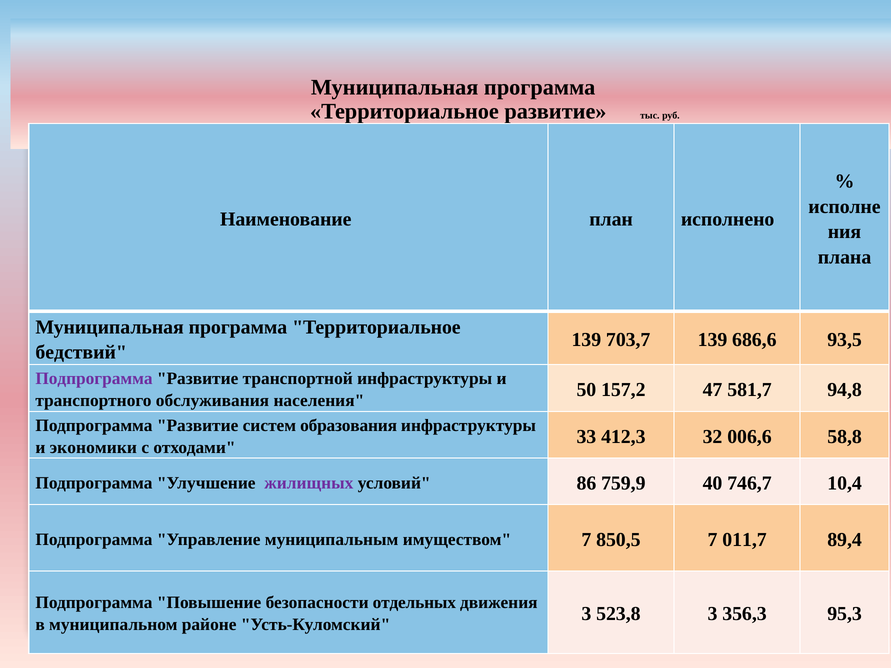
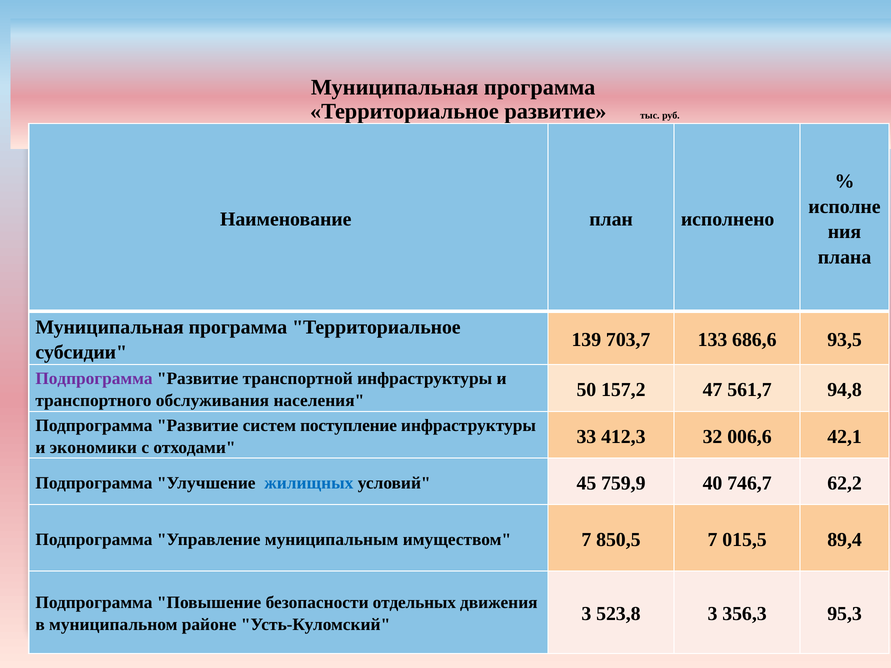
703,7 139: 139 -> 133
бедствий: бедствий -> субсидии
581,7: 581,7 -> 561,7
образования: образования -> поступление
58,8: 58,8 -> 42,1
жилищных colour: purple -> blue
86: 86 -> 45
10,4: 10,4 -> 62,2
011,7: 011,7 -> 015,5
